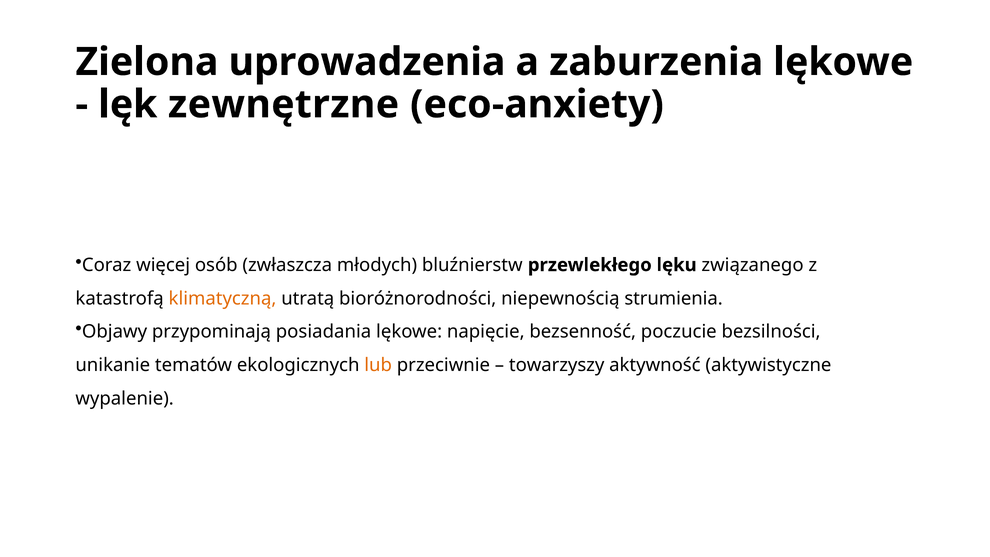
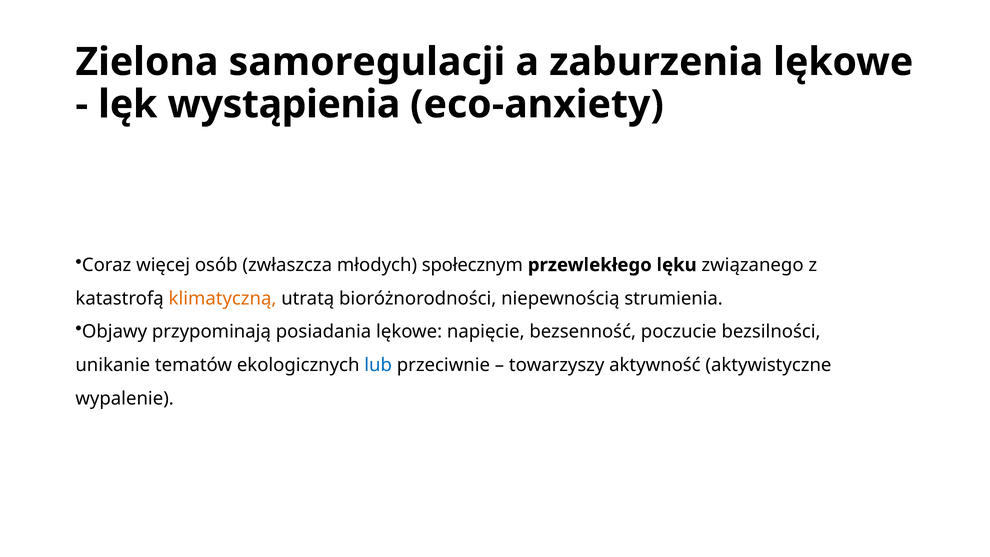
uprowadzenia: uprowadzenia -> samoregulacji
zewnętrzne: zewnętrzne -> wystąpienia
bluźnierstw: bluźnierstw -> społecznym
lub colour: orange -> blue
